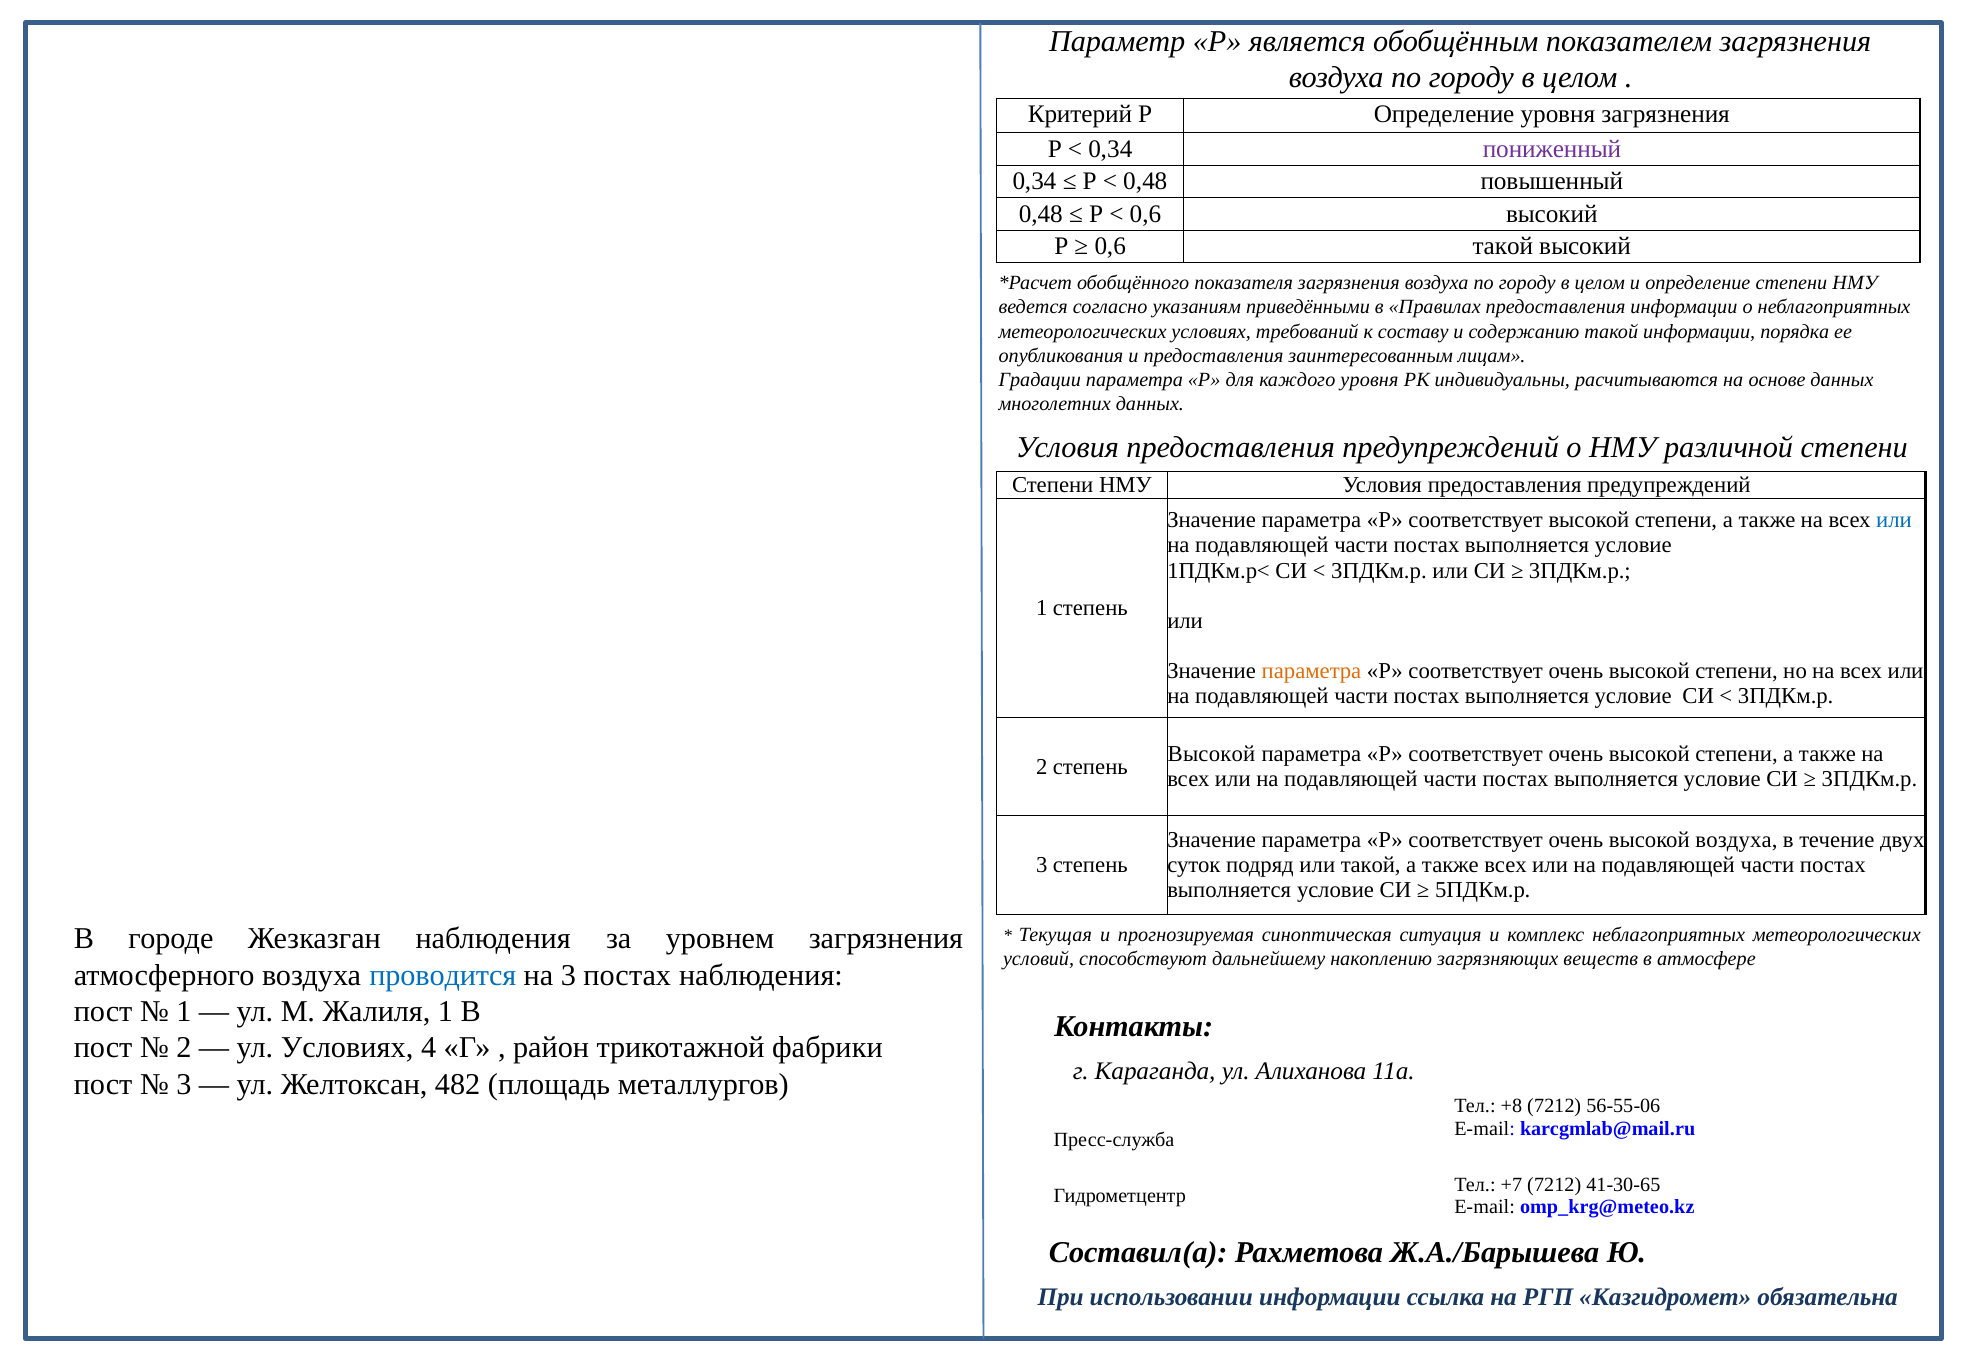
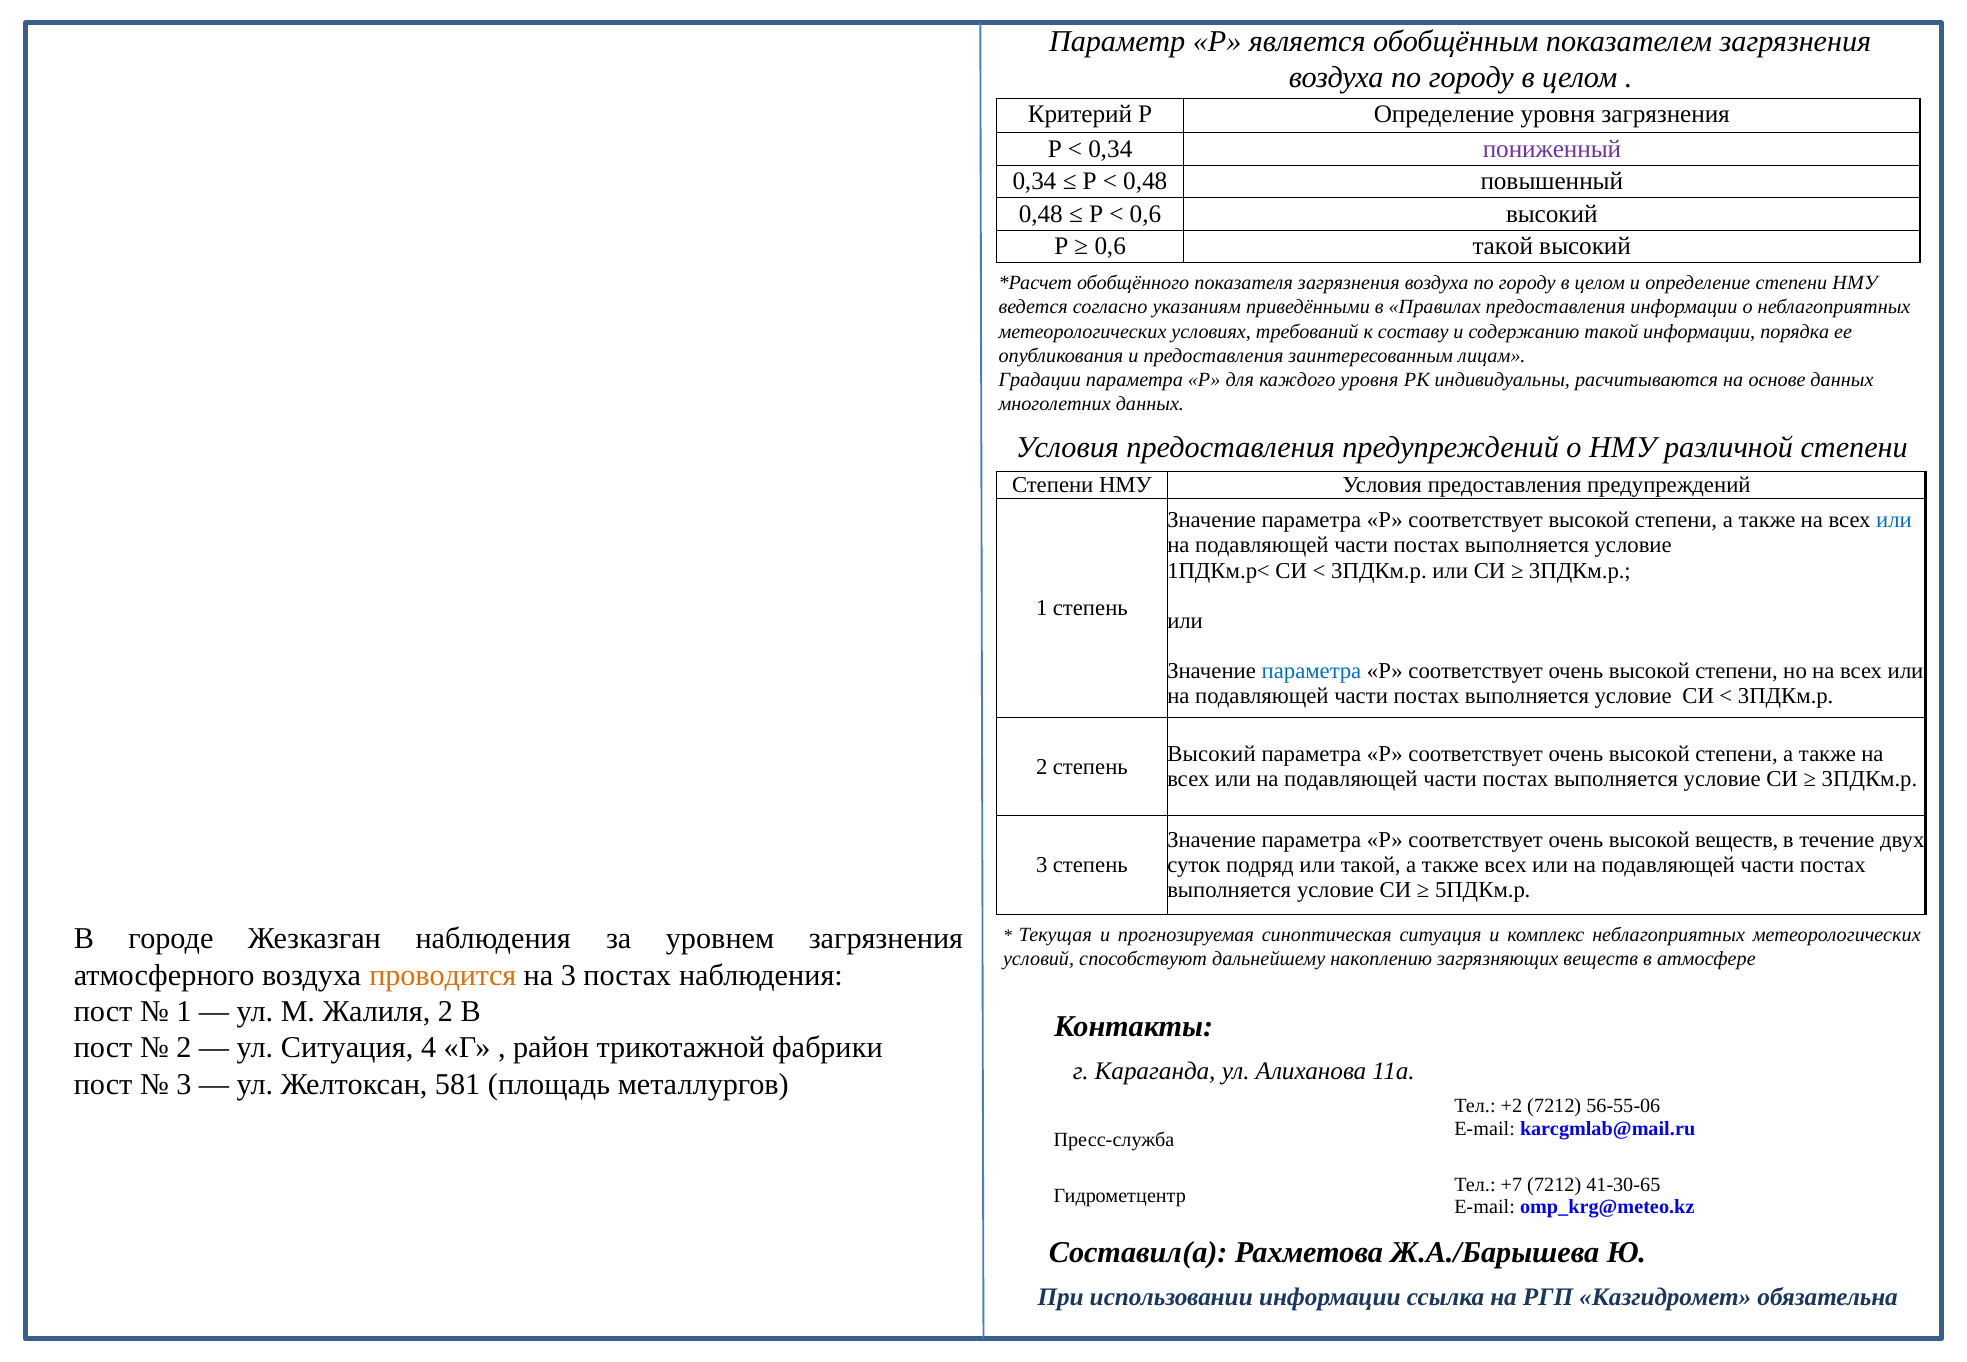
параметра at (1311, 671) colour: orange -> blue
Высокой at (1212, 754): Высокой -> Высокий
высокой воздуха: воздуха -> веществ
проводится colour: blue -> orange
Жалиля 1: 1 -> 2
ул Условиях: Условиях -> Ситуация
482: 482 -> 581
+8: +8 -> +2
